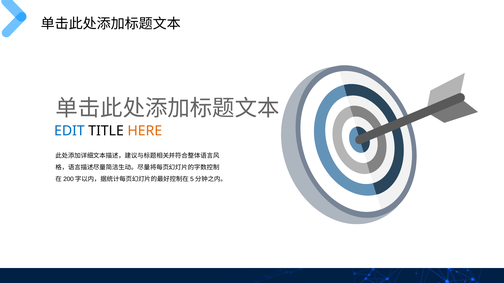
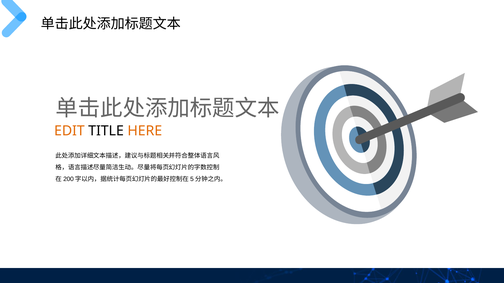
EDIT colour: blue -> orange
